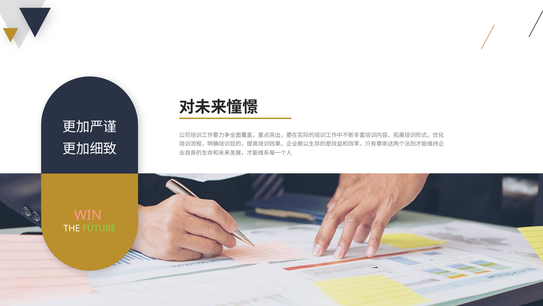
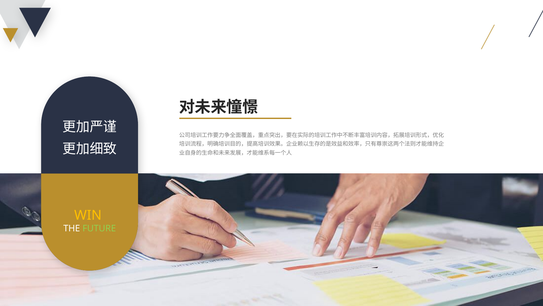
WIN colour: pink -> yellow
